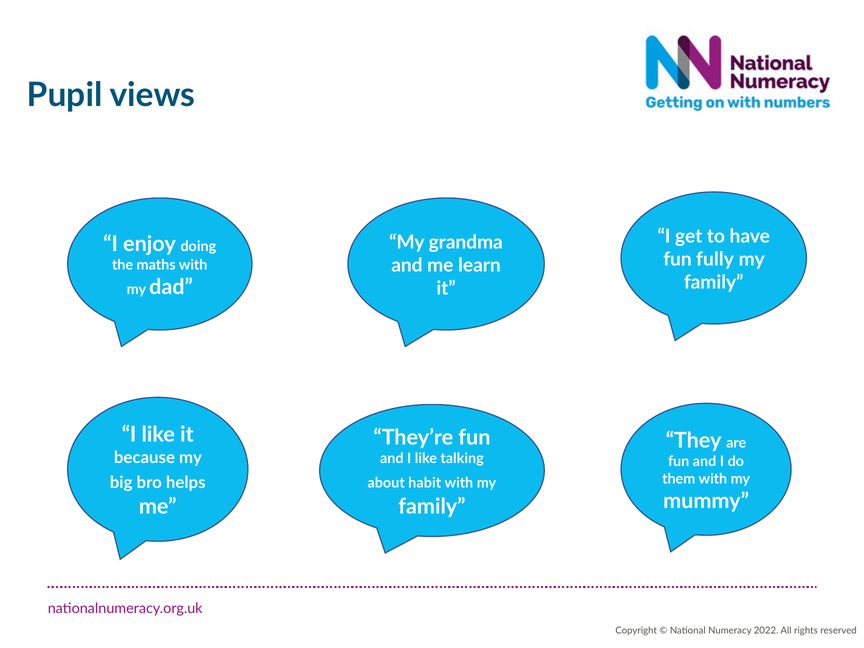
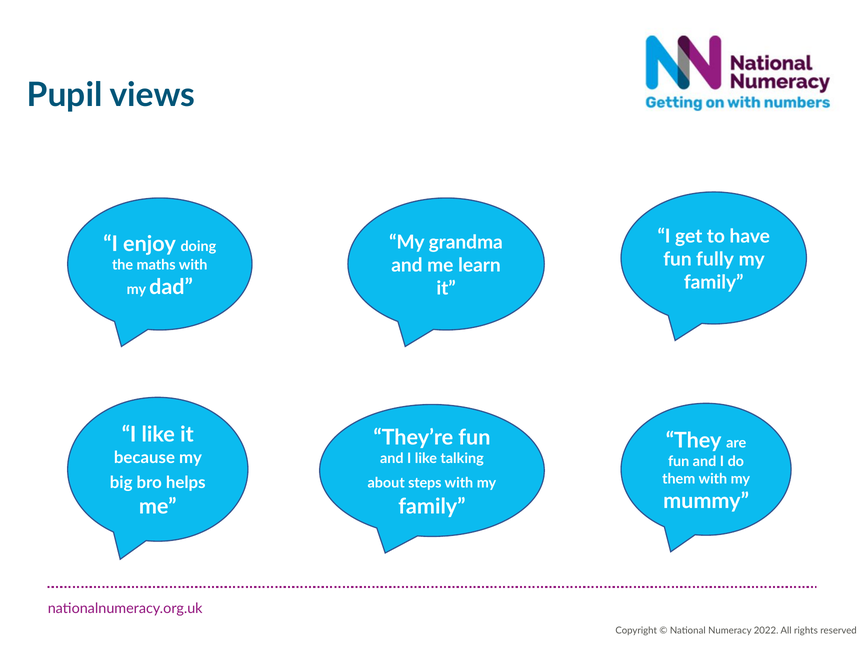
habit: habit -> steps
